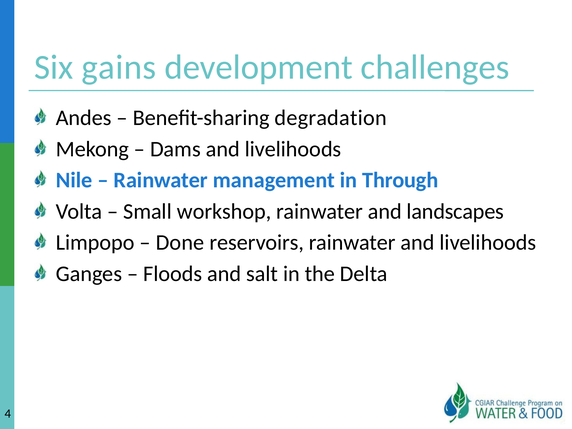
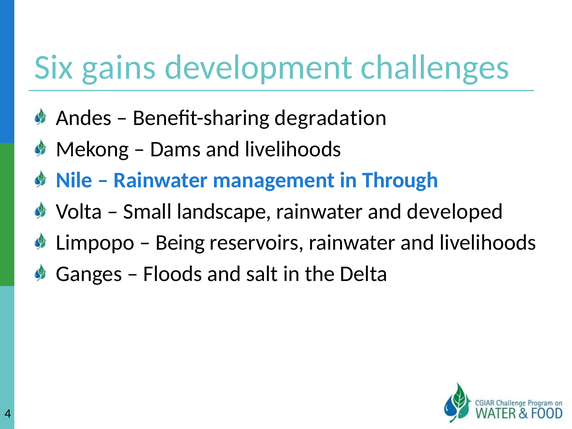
workshop: workshop -> landscape
landscapes: landscapes -> developed
Done: Done -> Being
